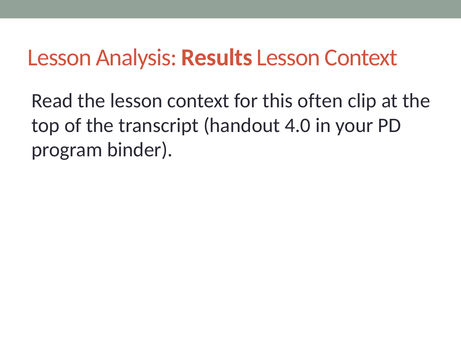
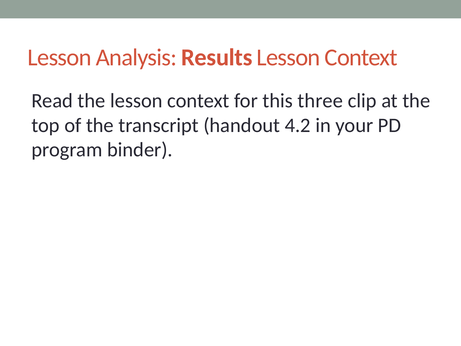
often: often -> three
4.0: 4.0 -> 4.2
